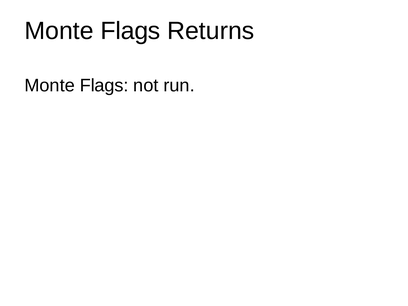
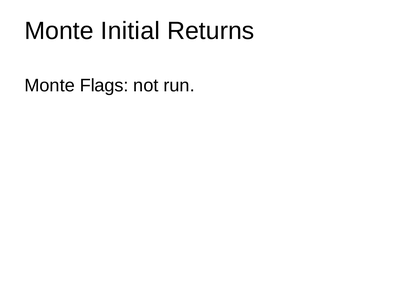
Flags at (130, 31): Flags -> Initial
